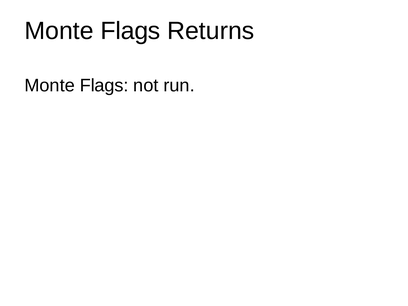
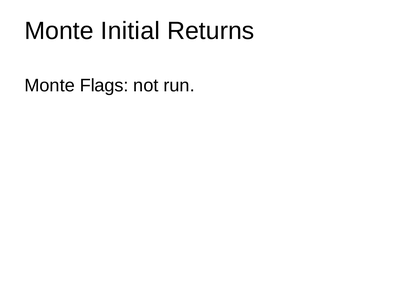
Flags at (130, 31): Flags -> Initial
